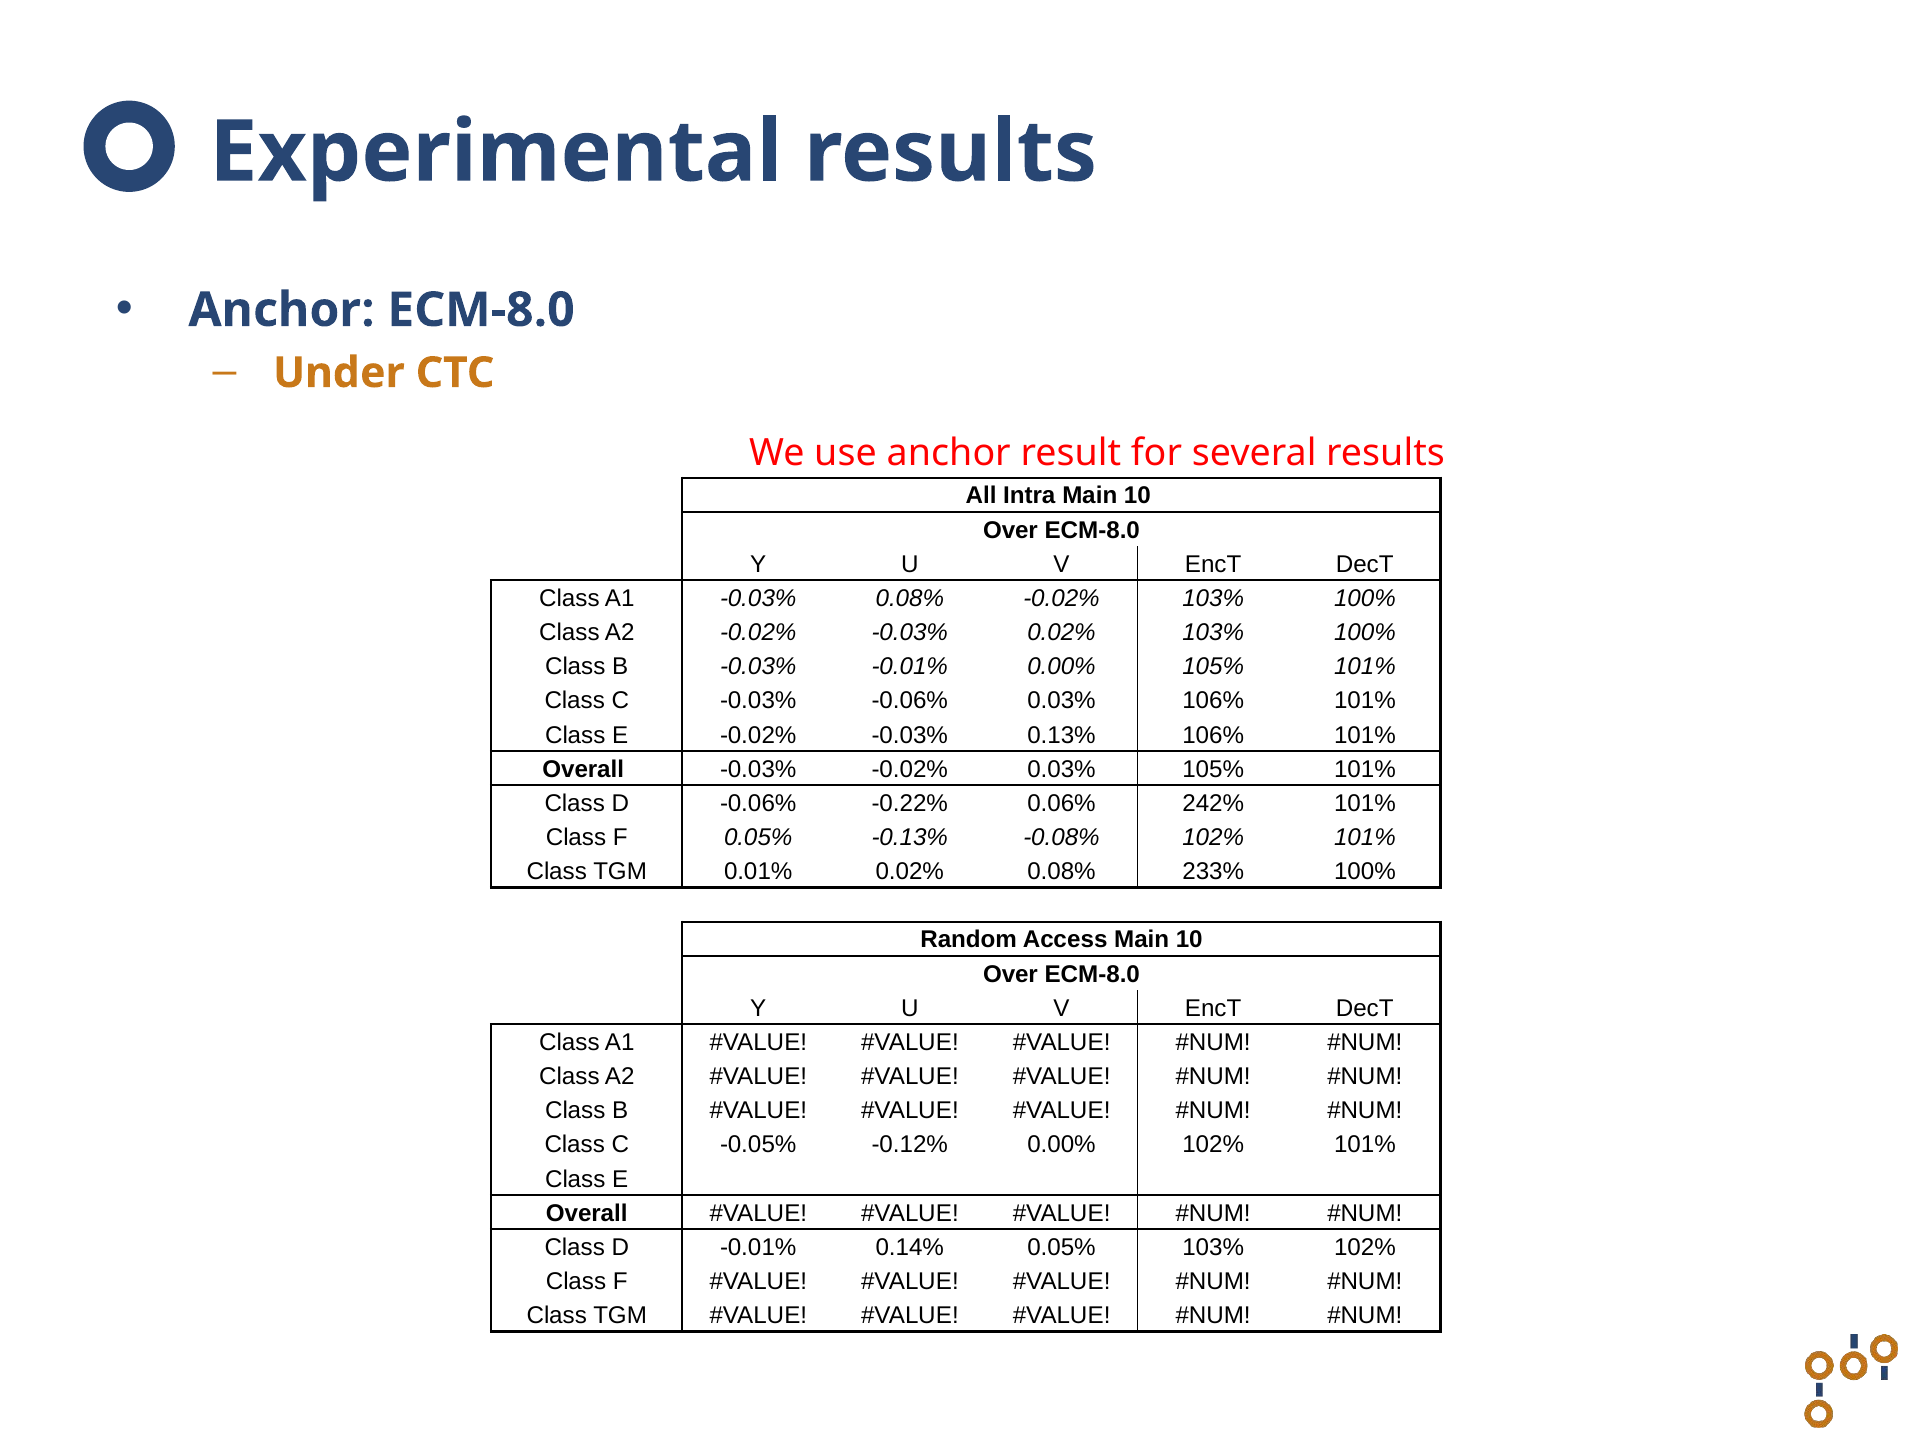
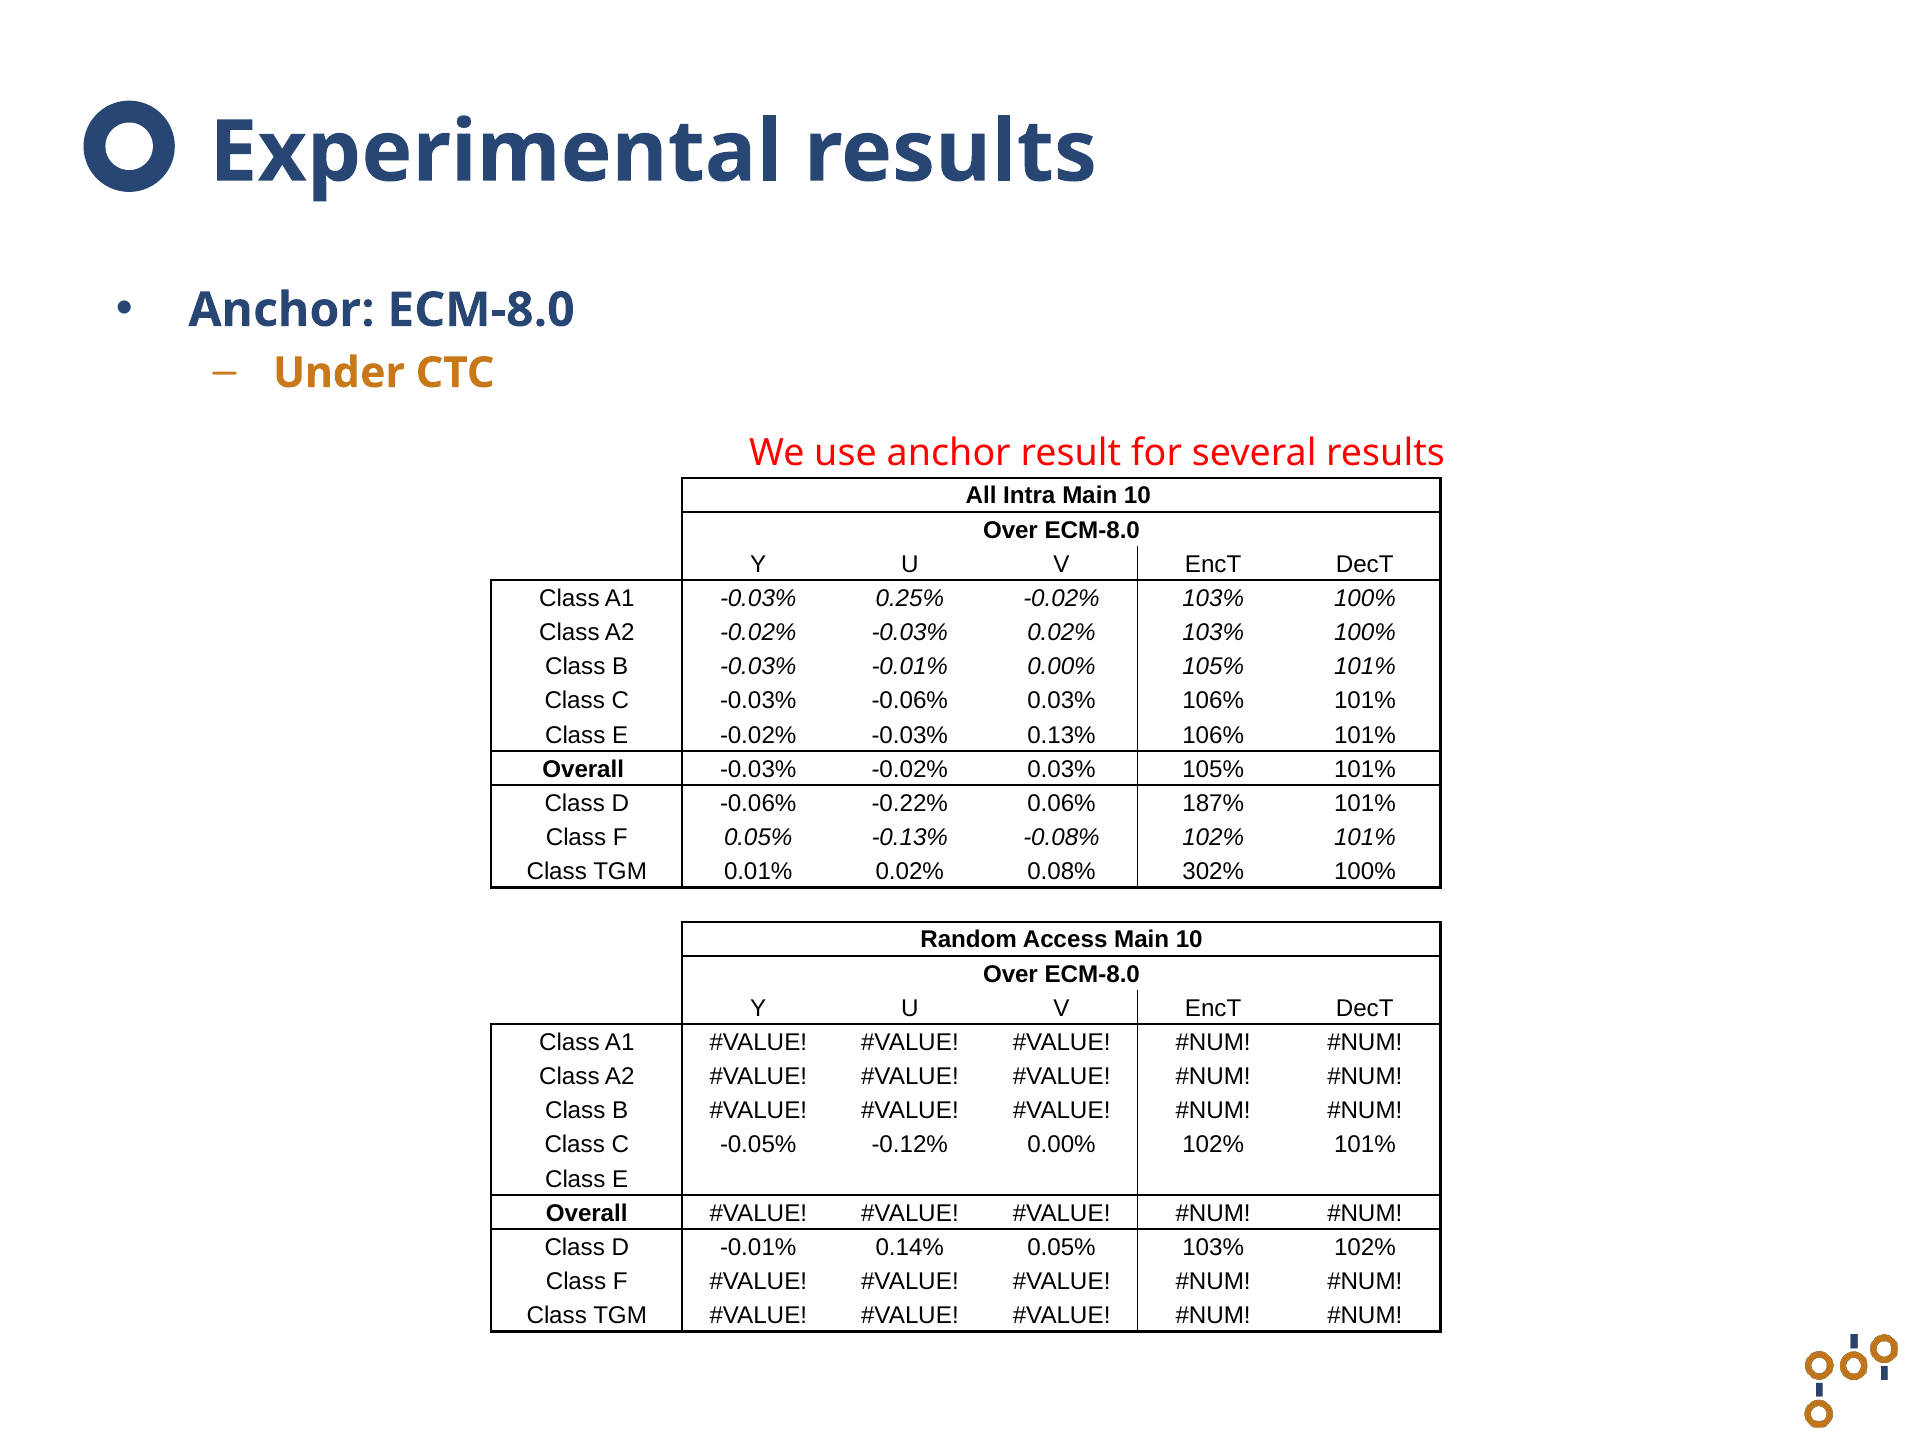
-0.03% 0.08%: 0.08% -> 0.25%
242%: 242% -> 187%
233%: 233% -> 302%
